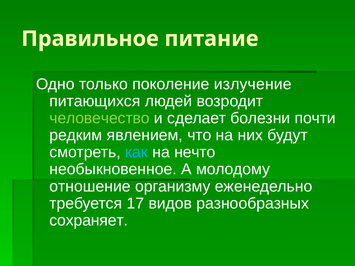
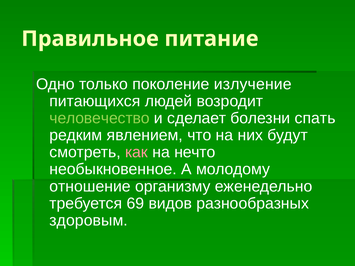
почти: почти -> спать
как colour: light blue -> pink
17: 17 -> 69
сохраняет: сохраняет -> здоровым
